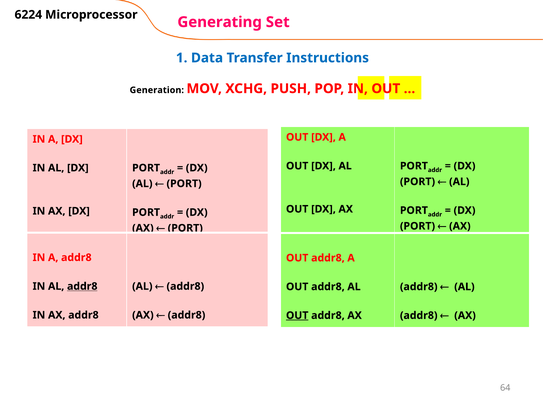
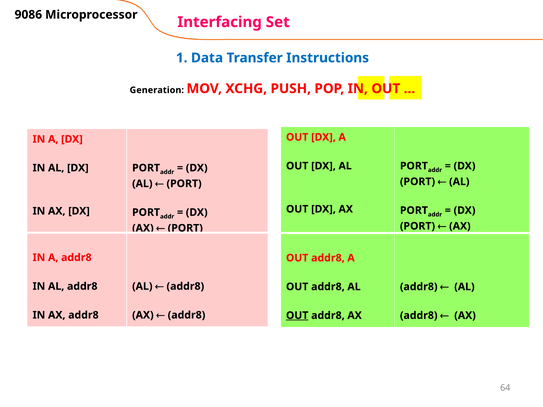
6224: 6224 -> 9086
Generating: Generating -> Interfacing
addr8 at (82, 286) underline: present -> none
